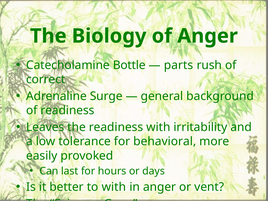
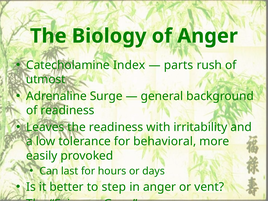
Bottle: Bottle -> Index
correct: correct -> utmost
to with: with -> step
